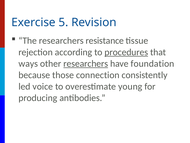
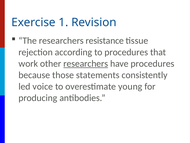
5: 5 -> 1
procedures at (126, 52) underline: present -> none
ways: ways -> work
have foundation: foundation -> procedures
connection: connection -> statements
